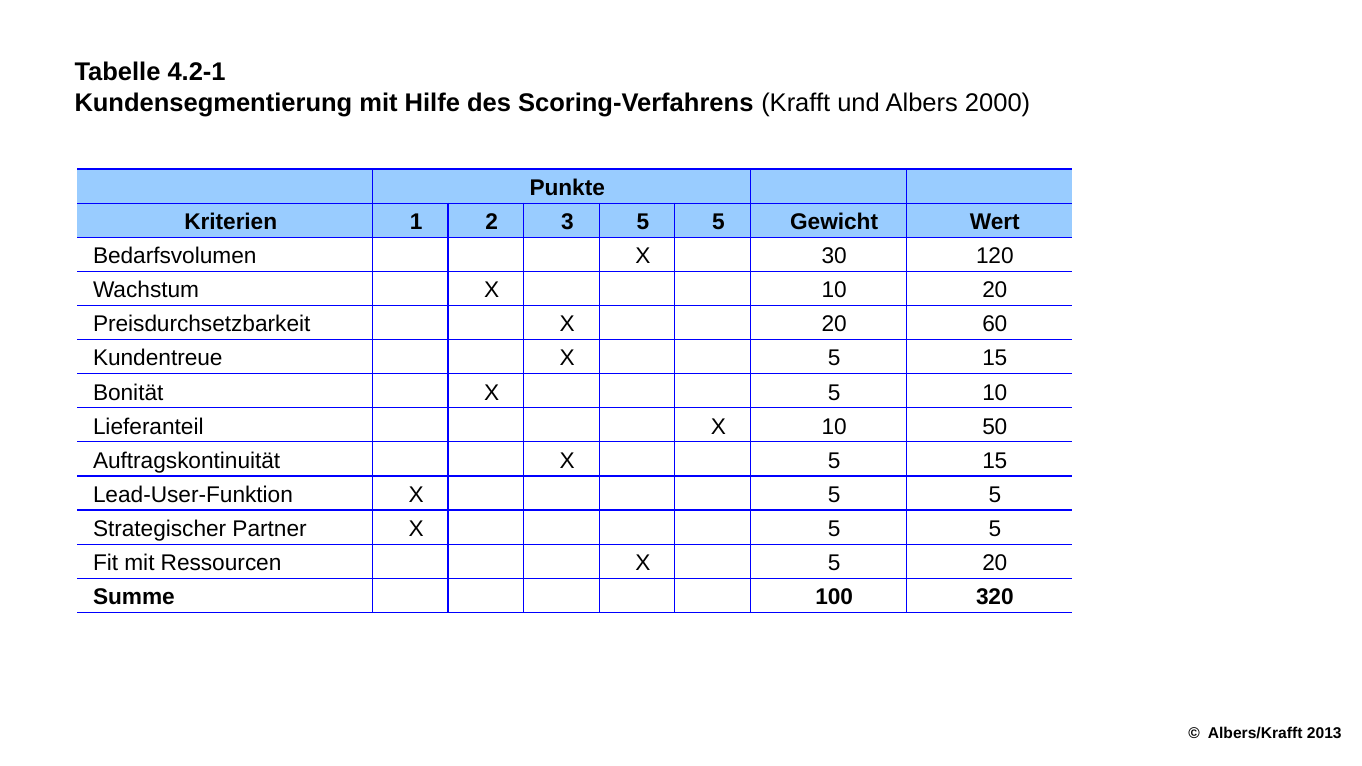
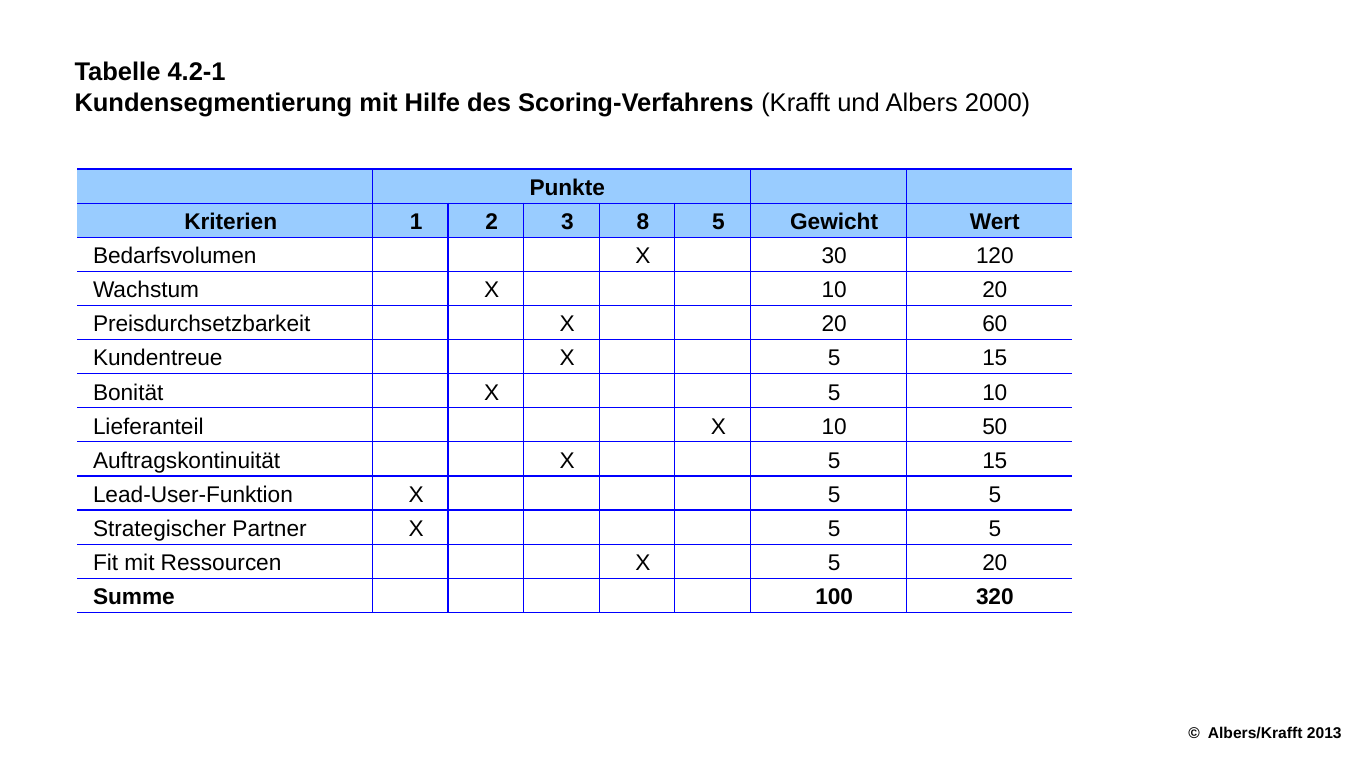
3 5: 5 -> 8
